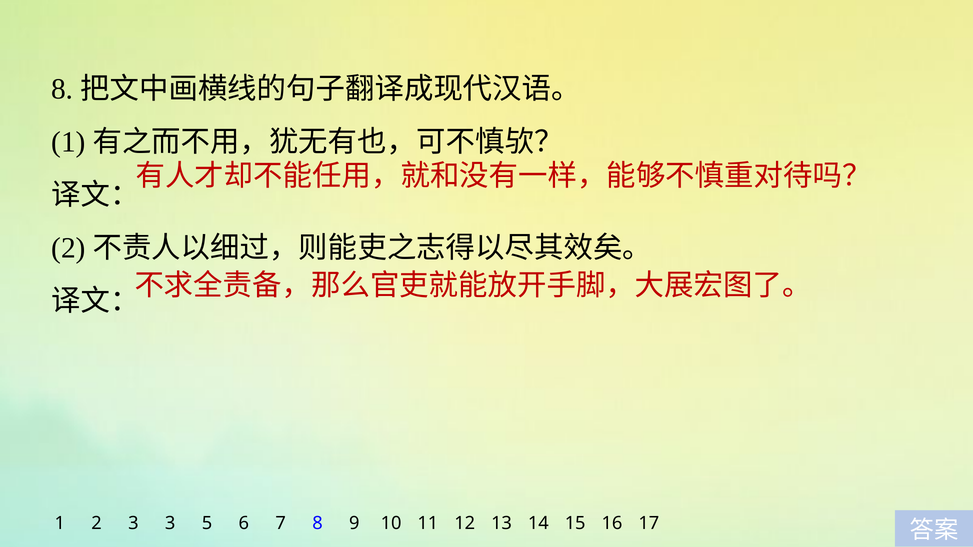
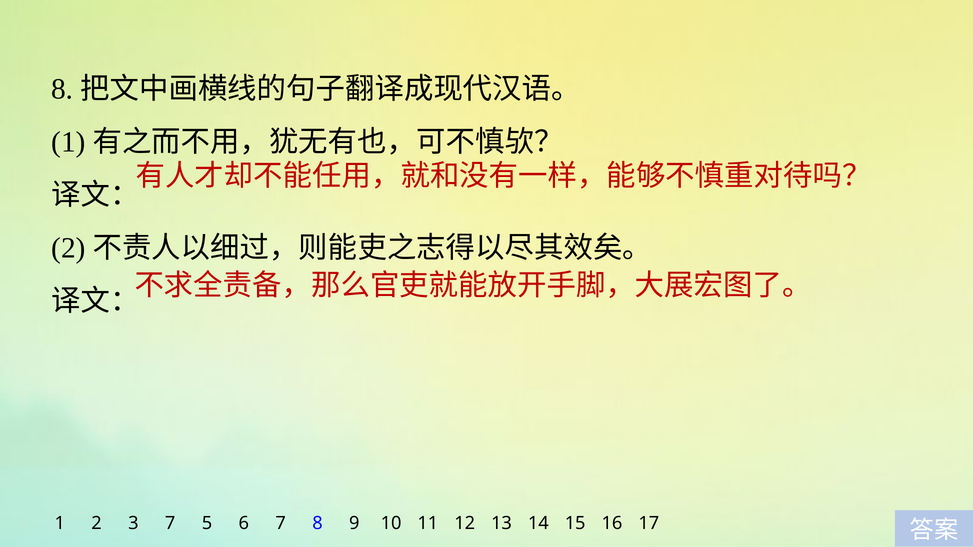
3 3: 3 -> 7
